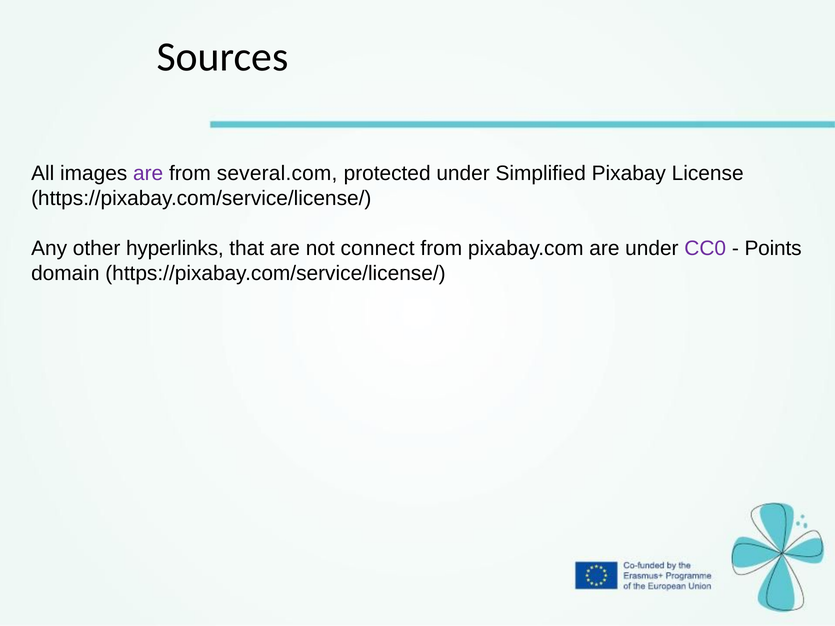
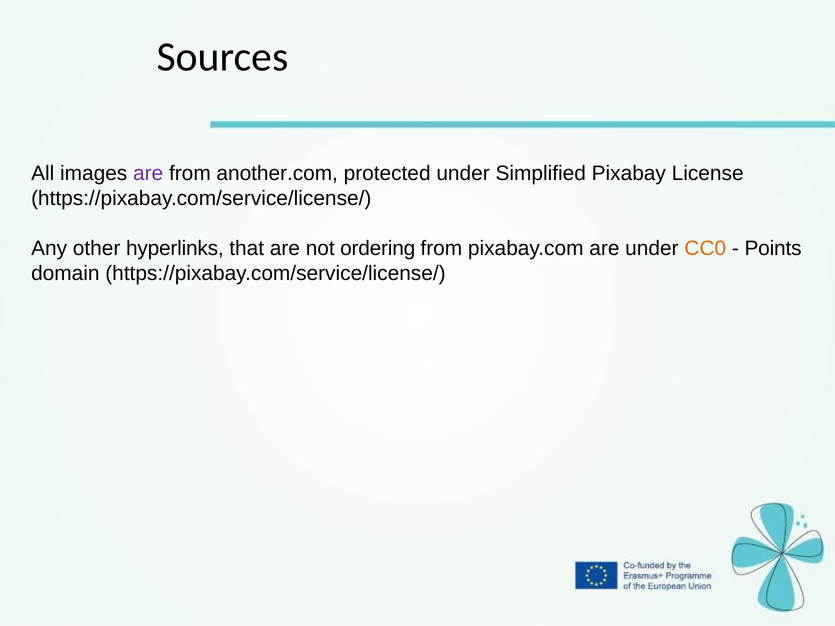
several.com: several.com -> another.com
connect: connect -> ordering
CC0 colour: purple -> orange
